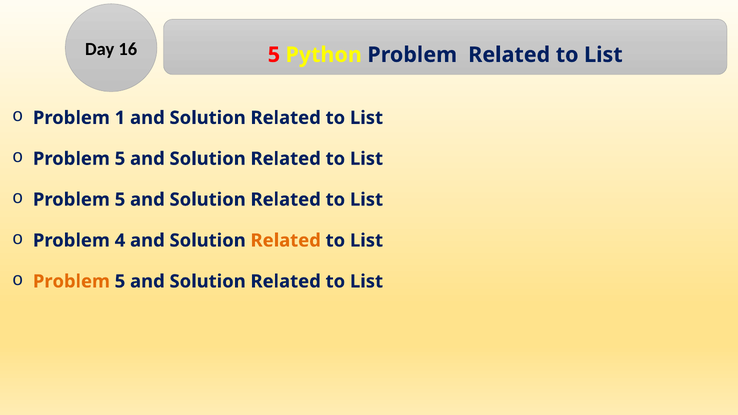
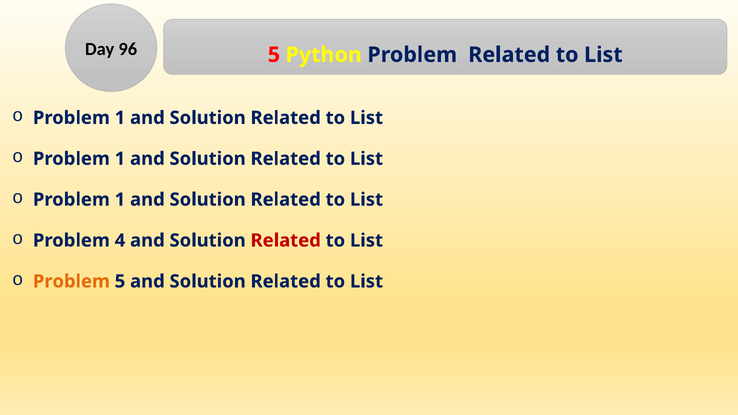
16: 16 -> 96
5 at (120, 159): 5 -> 1
5 at (120, 200): 5 -> 1
Related at (286, 241) colour: orange -> red
